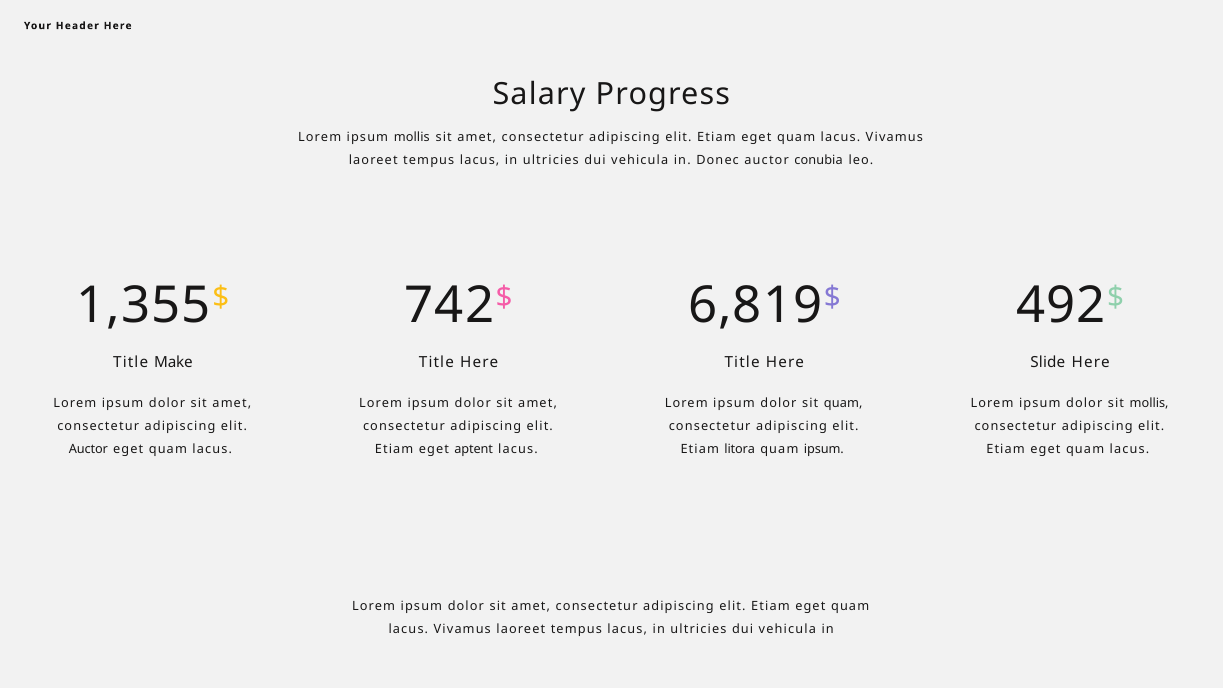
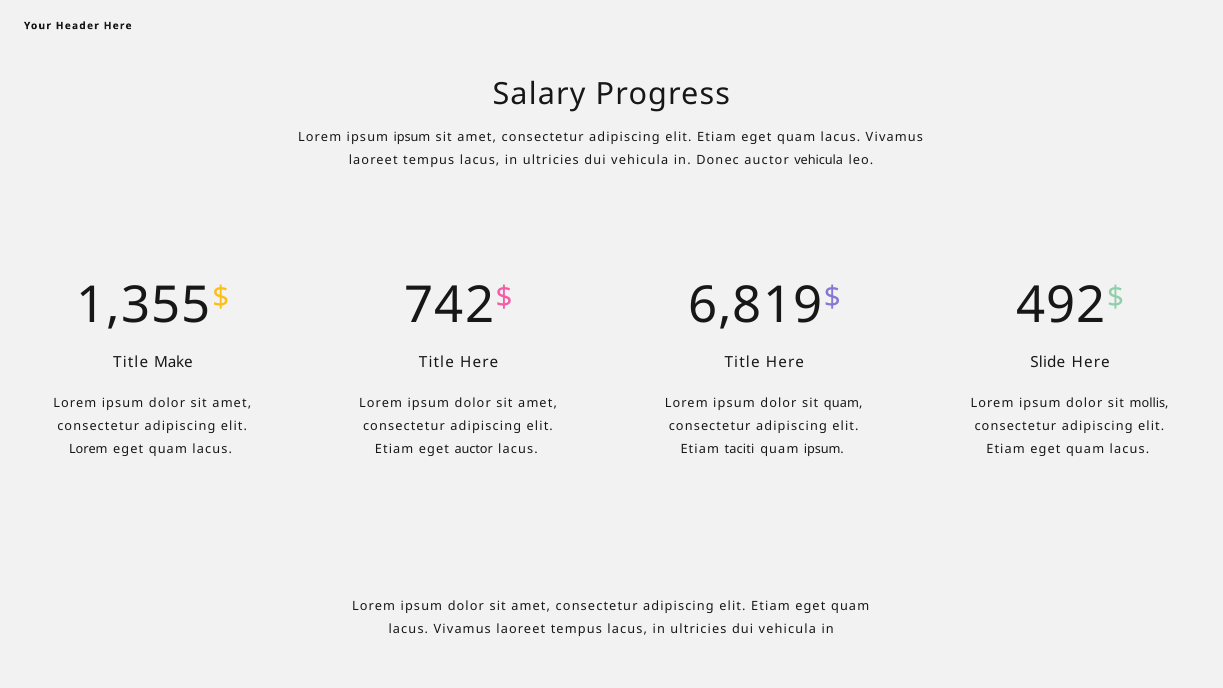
ipsum mollis: mollis -> ipsum
auctor conubia: conubia -> vehicula
Auctor at (88, 449): Auctor -> Lorem
eget aptent: aptent -> auctor
litora: litora -> taciti
